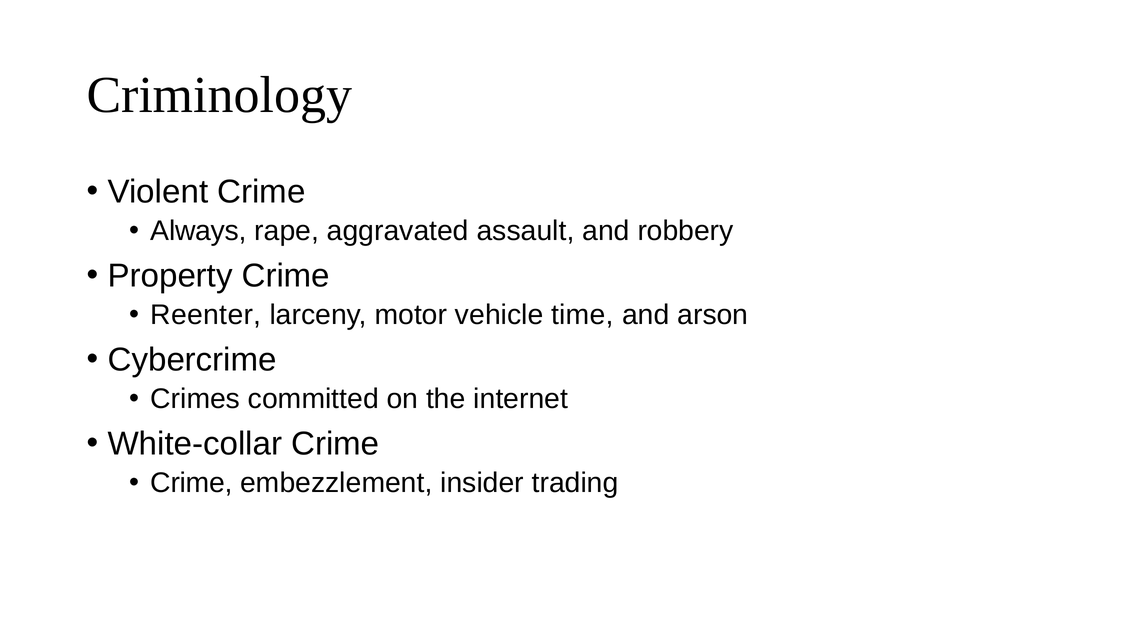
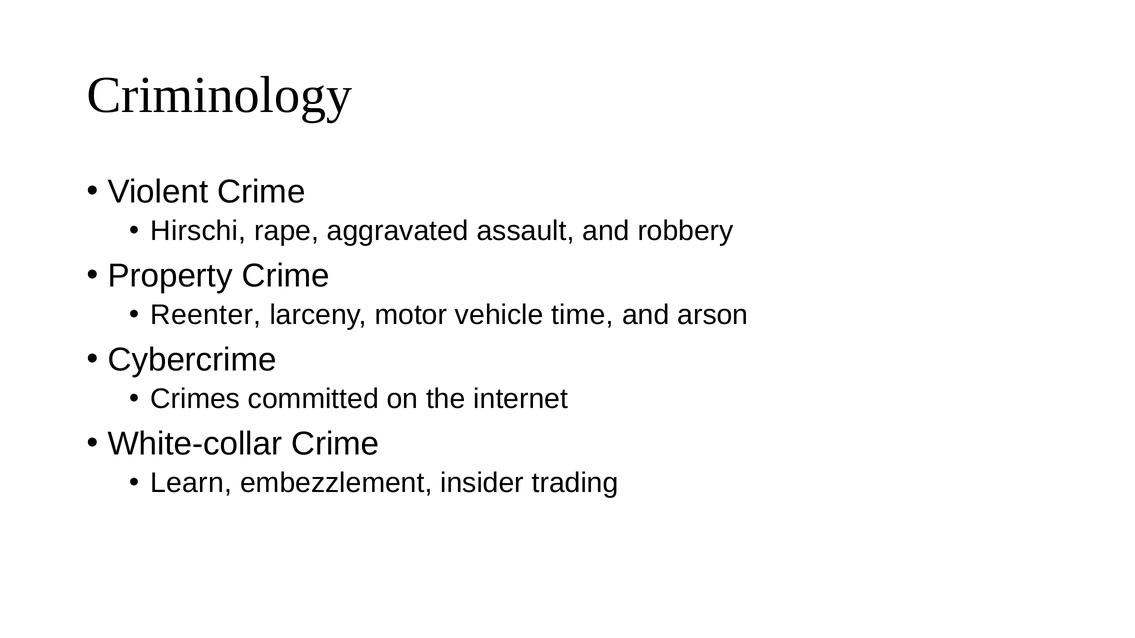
Always: Always -> Hirschi
Crime at (191, 483): Crime -> Learn
